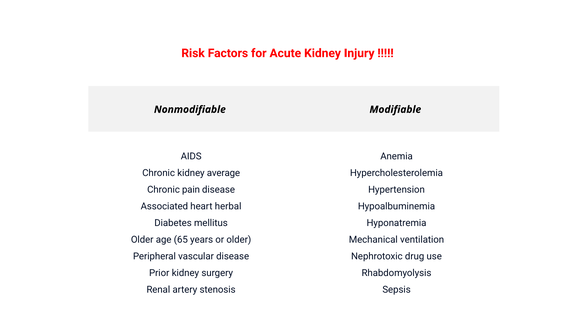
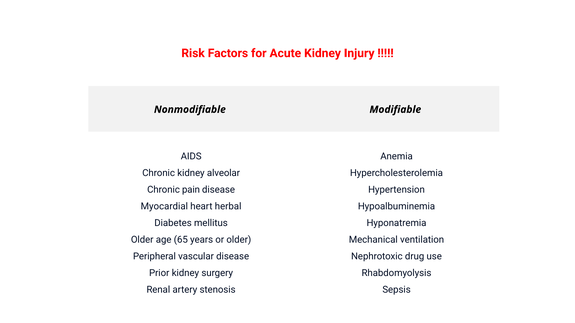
average: average -> alveolar
Associated: Associated -> Myocardial
